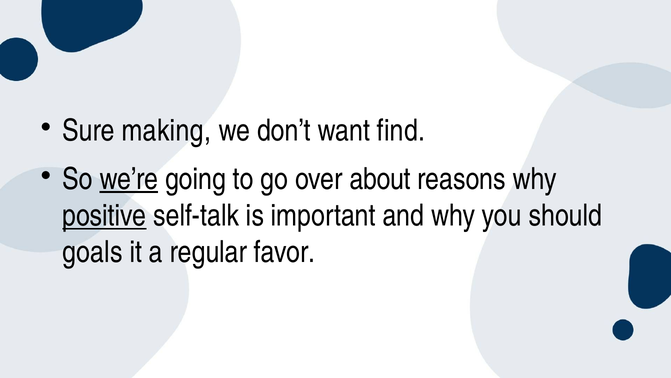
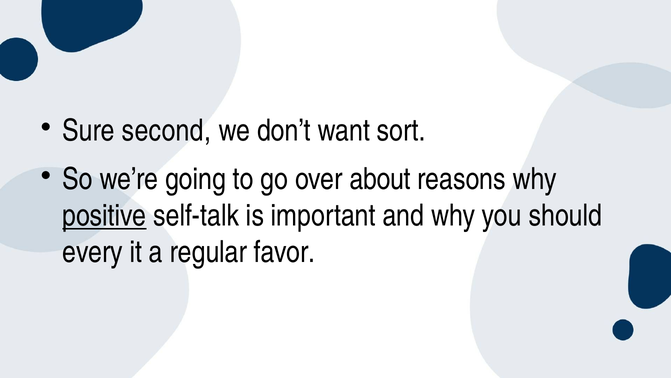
making: making -> second
find: find -> sort
we’re underline: present -> none
goals: goals -> every
